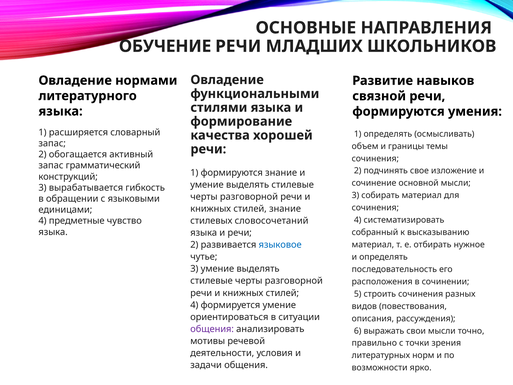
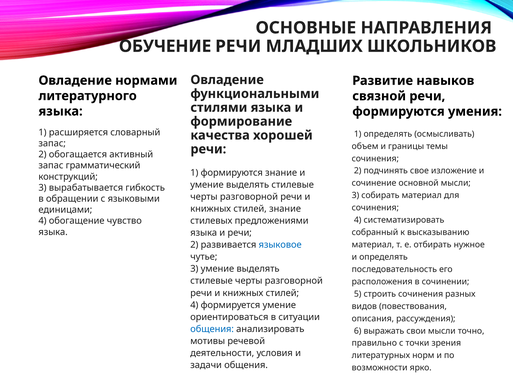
словосочетаний: словосочетаний -> предложениями
предметные: предметные -> обогащение
общения at (212, 329) colour: purple -> blue
